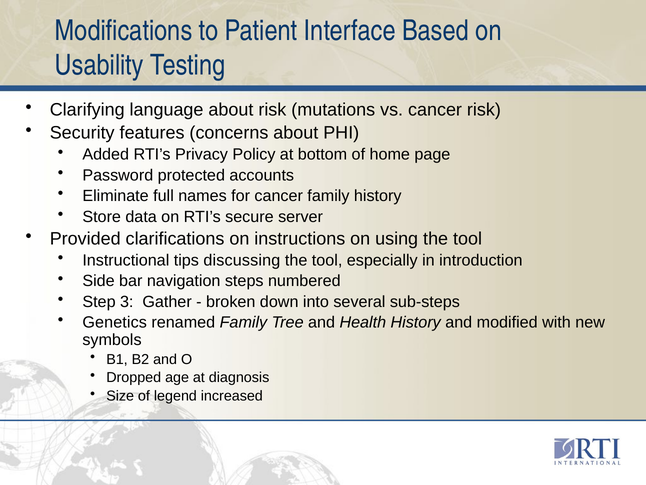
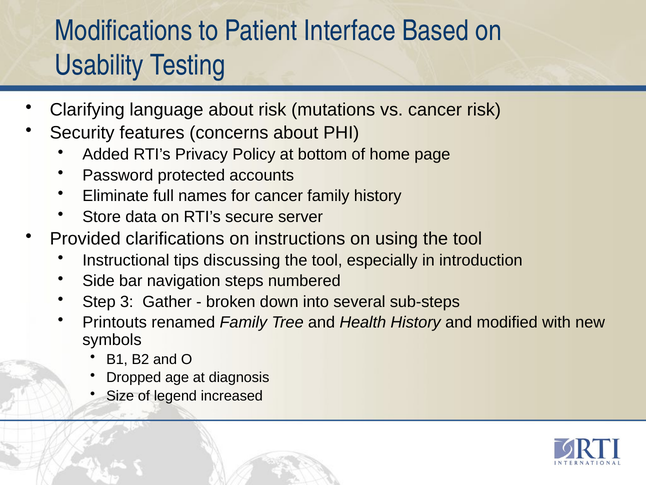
Genetics: Genetics -> Printouts
